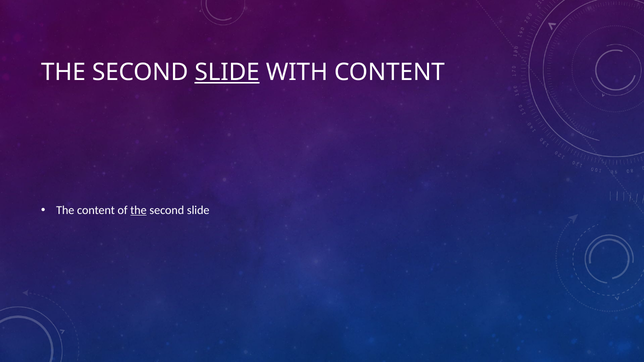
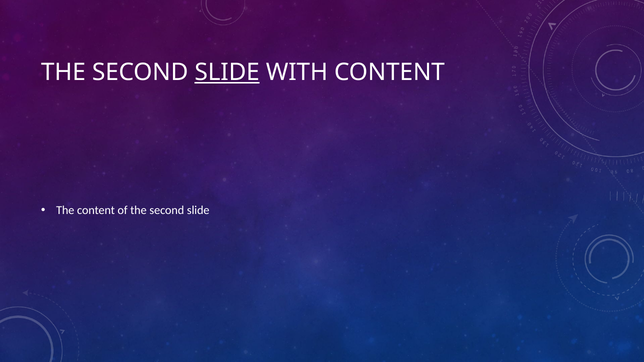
the at (138, 210) underline: present -> none
